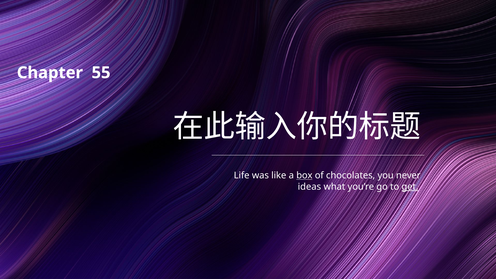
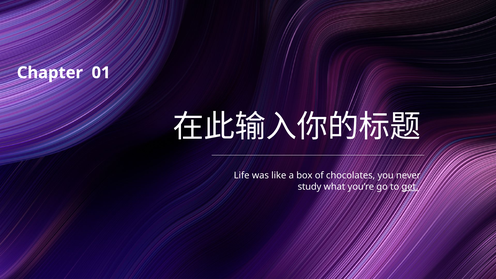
55: 55 -> 01
box underline: present -> none
ideas: ideas -> study
